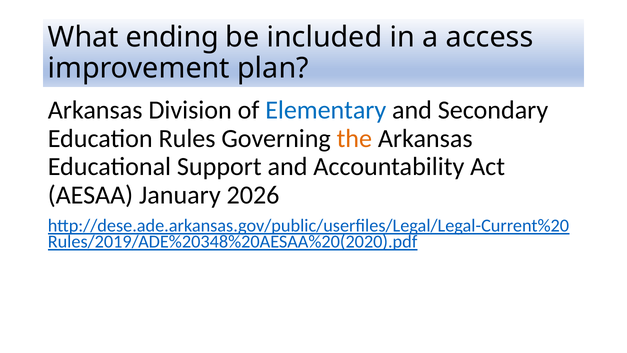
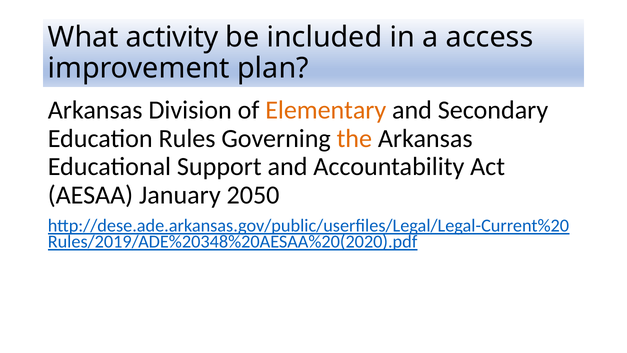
ending: ending -> activity
Elementary colour: blue -> orange
2026: 2026 -> 2050
